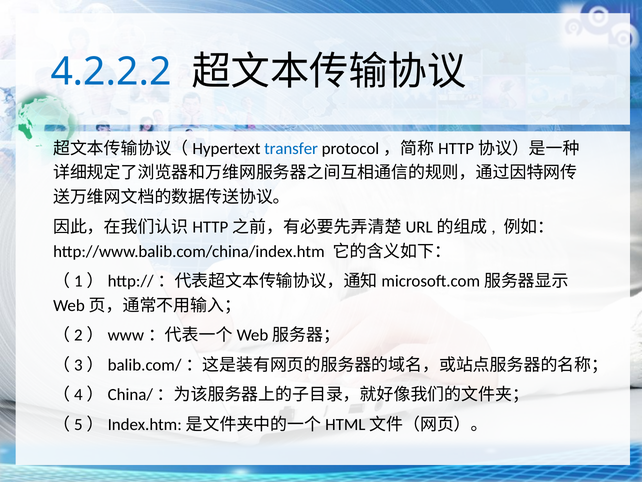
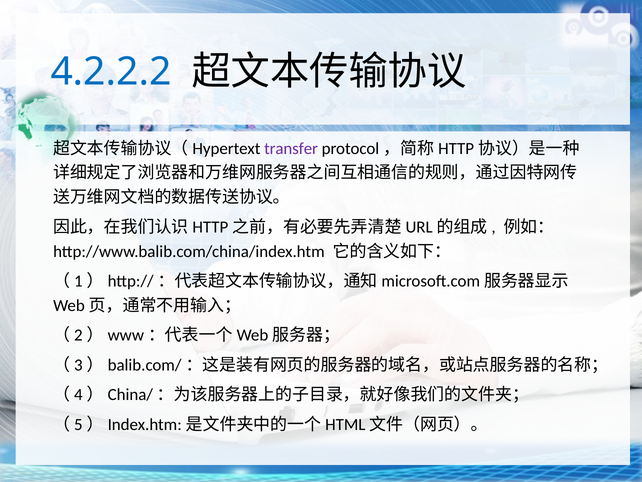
transfer colour: blue -> purple
